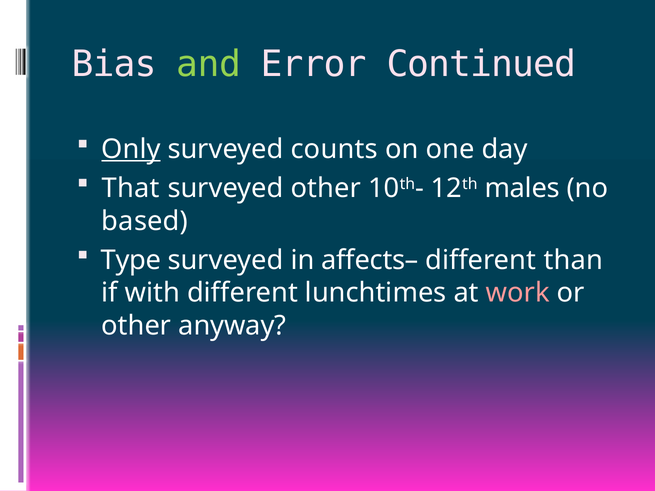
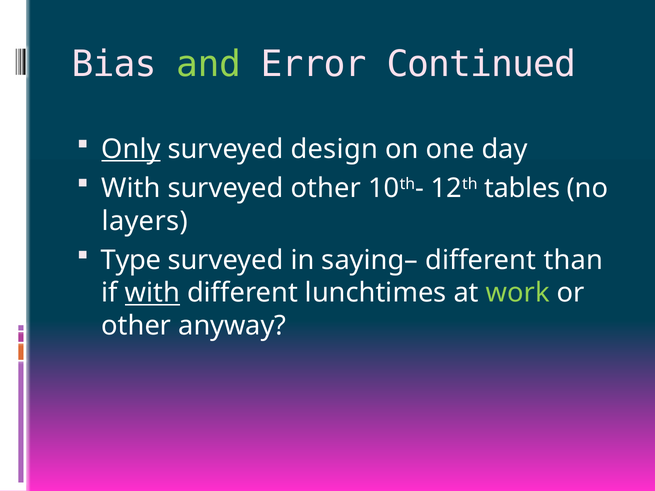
counts: counts -> design
That at (131, 188): That -> With
males: males -> tables
based: based -> layers
affects–: affects– -> saying–
with at (152, 293) underline: none -> present
work colour: pink -> light green
